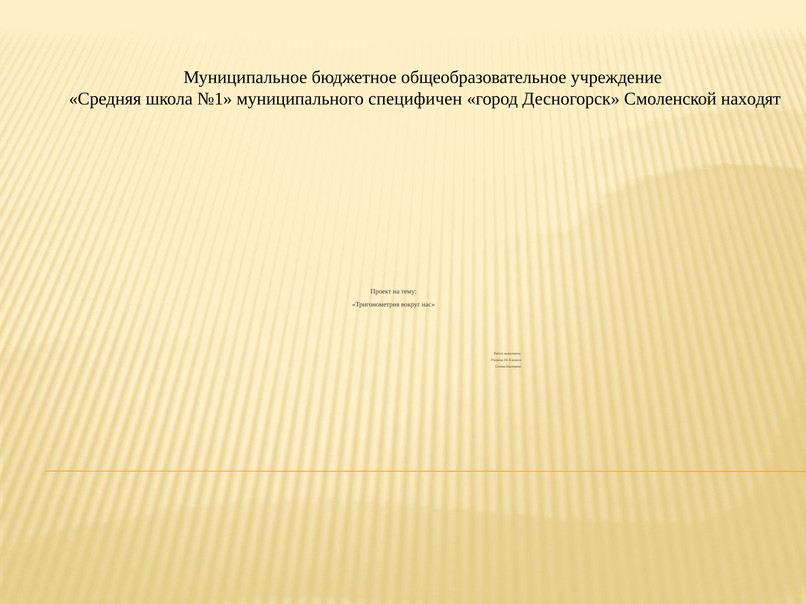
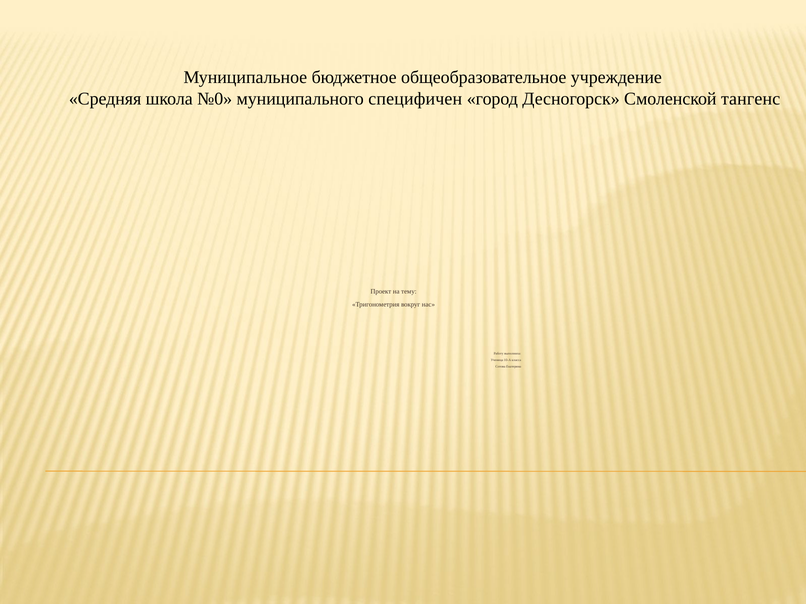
№1: №1 -> №0
находят: находят -> тангенс
